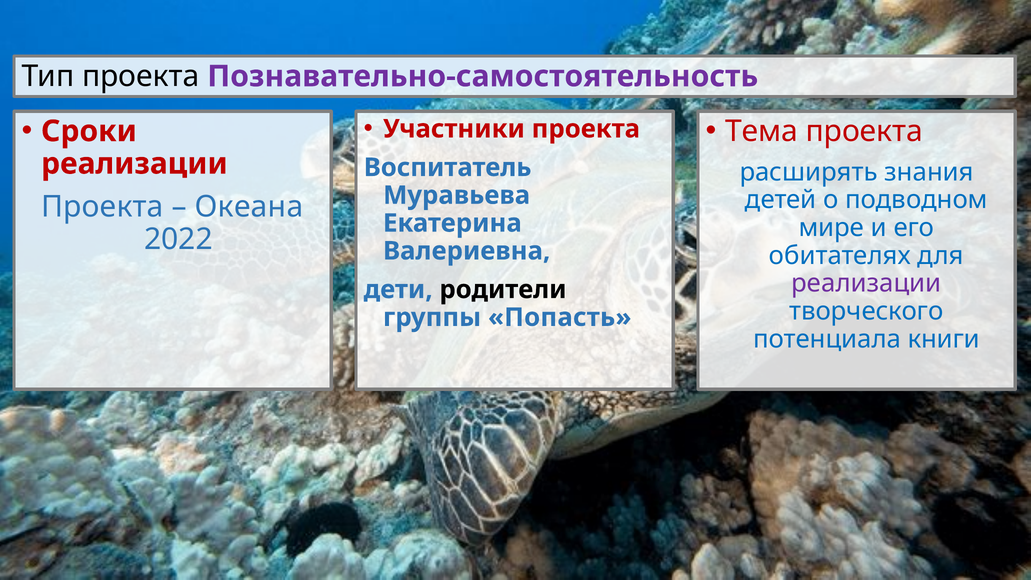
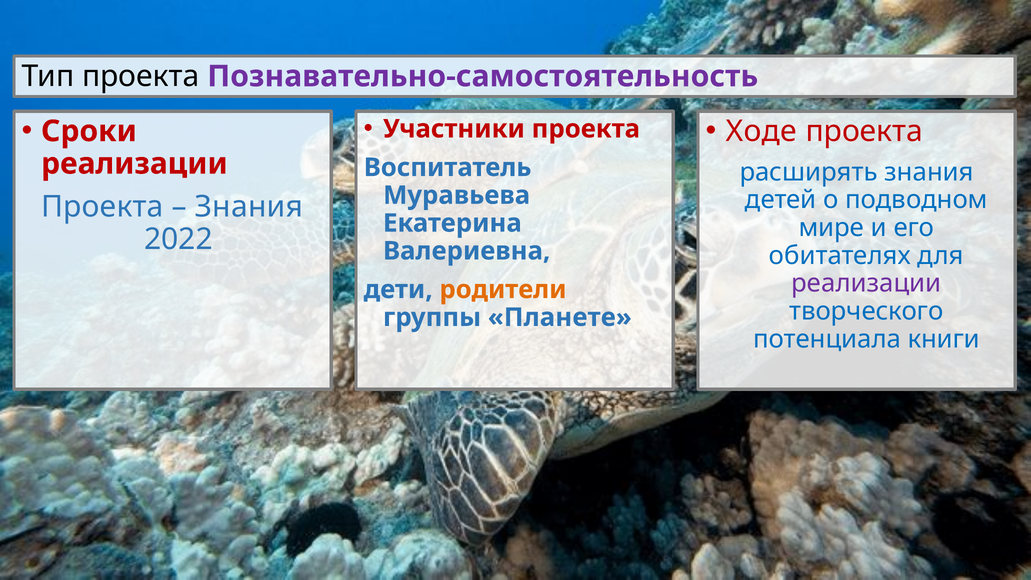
Тема: Тема -> Ходе
Океана at (249, 207): Океана -> Знания
родители colour: black -> orange
Попасть: Попасть -> Планете
